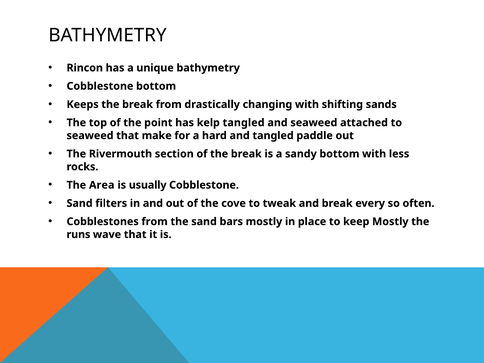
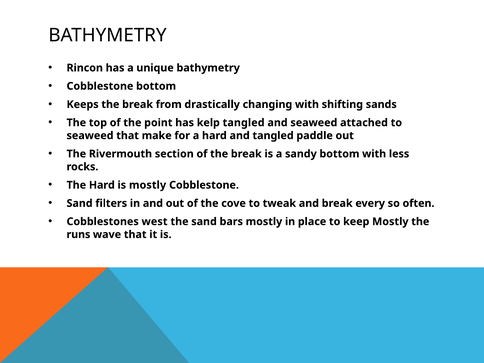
The Area: Area -> Hard
is usually: usually -> mostly
Cobblestones from: from -> west
